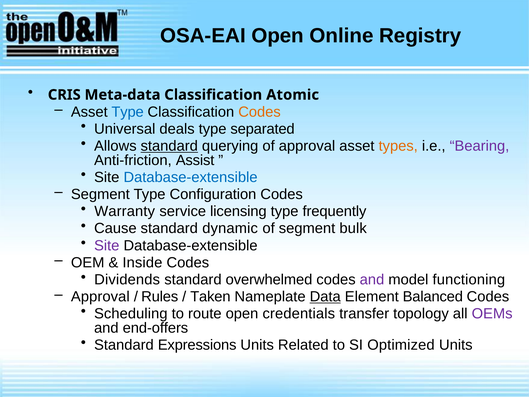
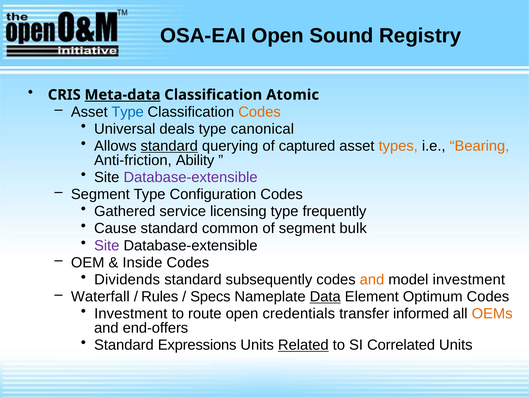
Online: Online -> Sound
Meta-data underline: none -> present
separated: separated -> canonical
of approval: approval -> captured
Bearing colour: purple -> orange
Assist: Assist -> Ability
Database-extensible at (191, 177) colour: blue -> purple
Warranty: Warranty -> Gathered
dynamic: dynamic -> common
overwhelmed: overwhelmed -> subsequently
and at (372, 279) colour: purple -> orange
model functioning: functioning -> investment
Approval at (100, 297): Approval -> Waterfall
Taken: Taken -> Specs
Balanced: Balanced -> Optimum
Scheduling at (131, 314): Scheduling -> Investment
topology: topology -> informed
OEMs colour: purple -> orange
Related underline: none -> present
Optimized: Optimized -> Correlated
